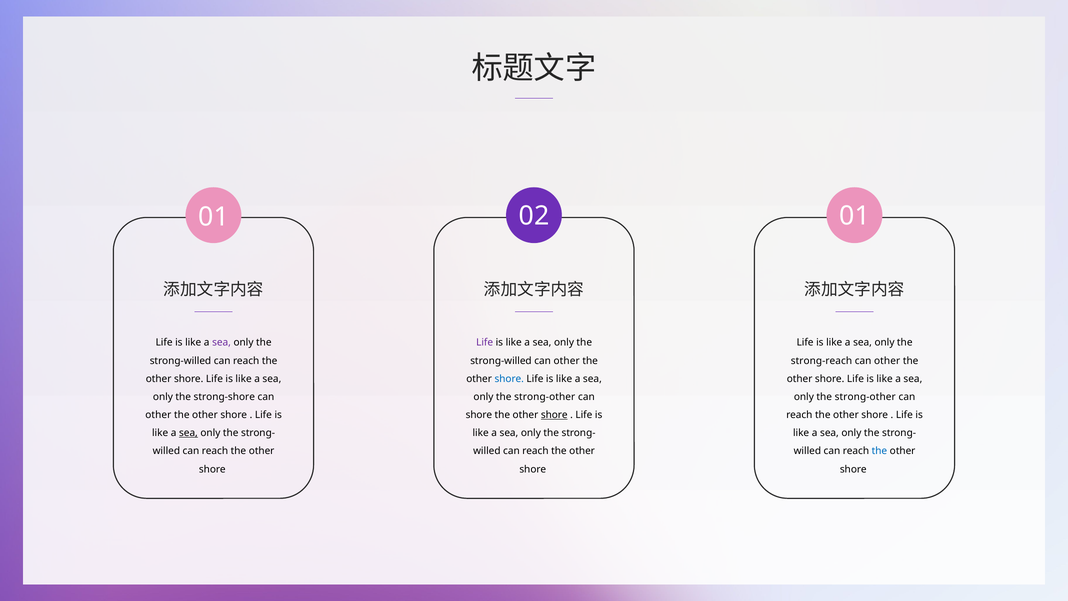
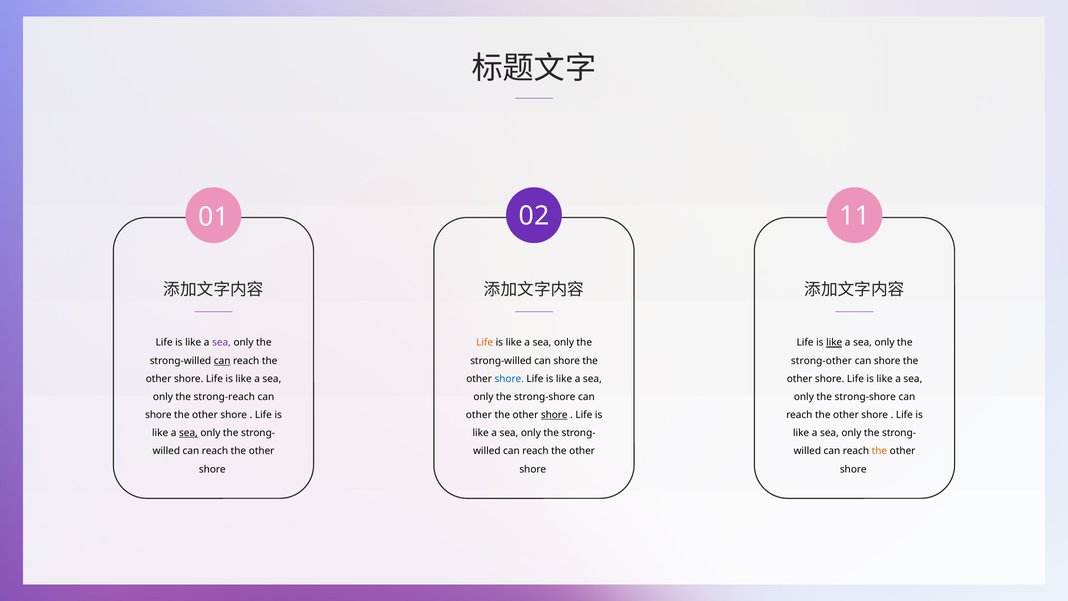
02 01: 01 -> 11
Life at (485, 343) colour: purple -> orange
like at (834, 343) underline: none -> present
can at (222, 361) underline: none -> present
strong-willed can other: other -> shore
strong-reach: strong-reach -> strong-other
other at (887, 361): other -> shore
strong-shore: strong-shore -> strong-reach
strong-other at (545, 397): strong-other -> strong-shore
strong-other at (865, 397): strong-other -> strong-shore
other at (158, 415): other -> shore
shore at (479, 415): shore -> other
the at (879, 451) colour: blue -> orange
